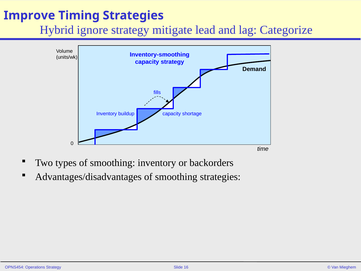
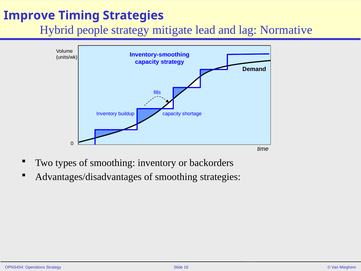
ignore: ignore -> people
Categorize: Categorize -> Normative
